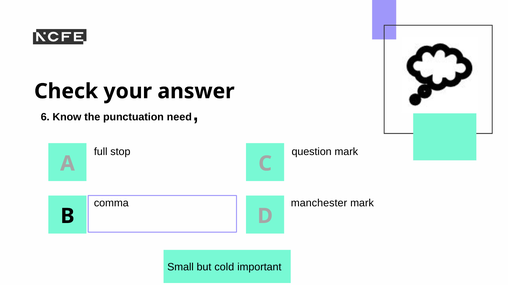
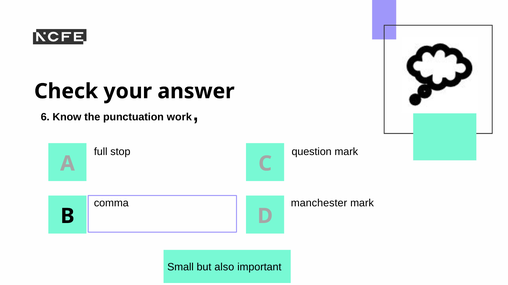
need: need -> work
cold: cold -> also
